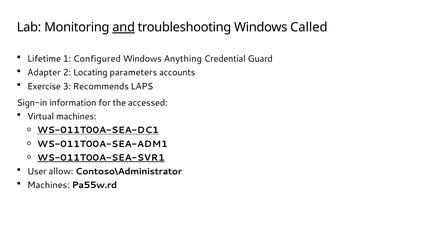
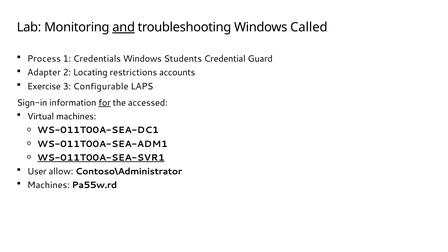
Lifetime: Lifetime -> Process
Configured: Configured -> Credentials
Anything: Anything -> Students
parameters: parameters -> restrictions
Recommends: Recommends -> Configurable
for underline: none -> present
WS-011T00A-SEA-DC1 underline: present -> none
